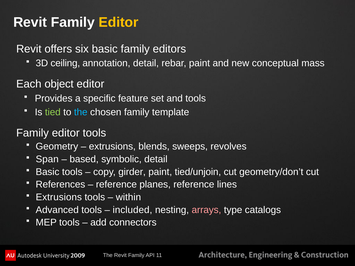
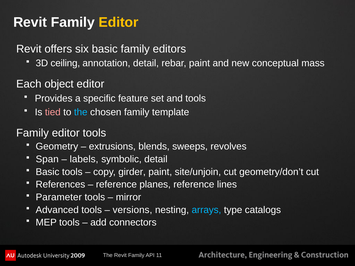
tied colour: light green -> pink
based: based -> labels
tied/unjoin: tied/unjoin -> site/unjoin
Extrusions at (59, 197): Extrusions -> Parameter
within: within -> mirror
included: included -> versions
arrays colour: pink -> light blue
